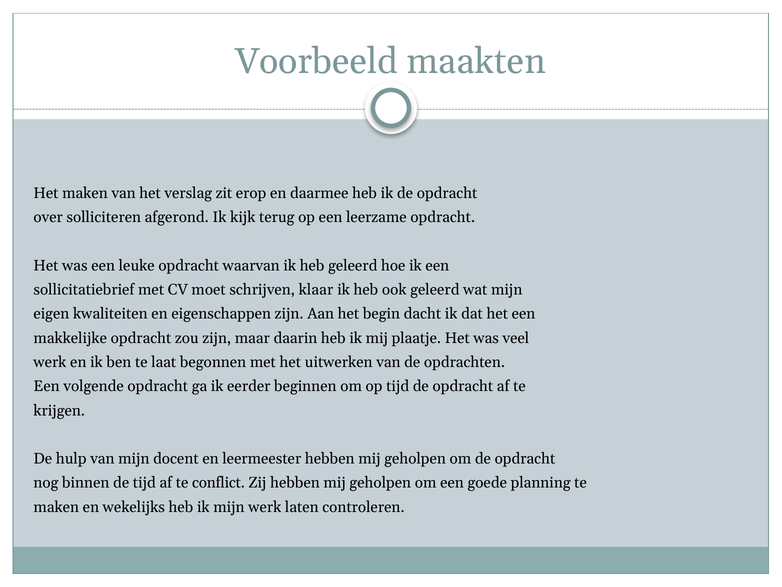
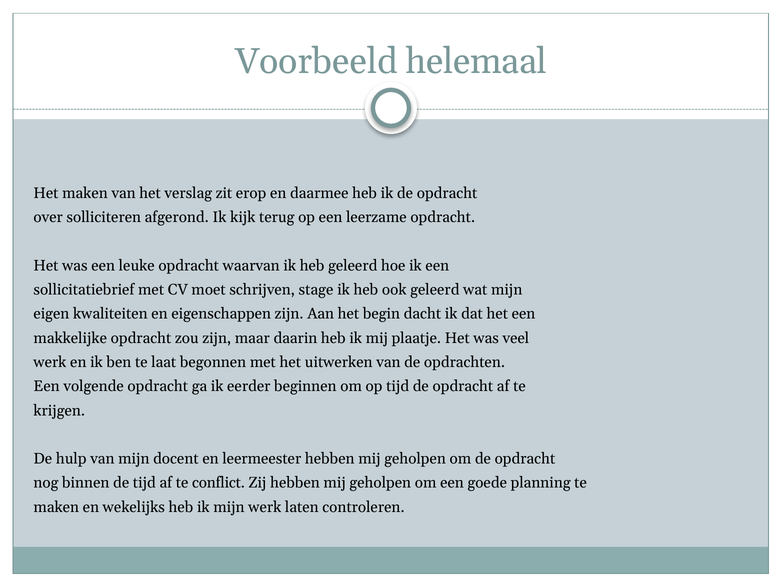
maakten: maakten -> helemaal
klaar: klaar -> stage
